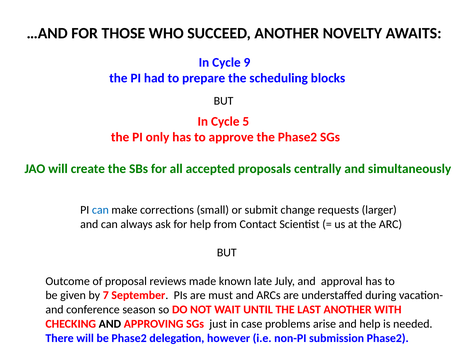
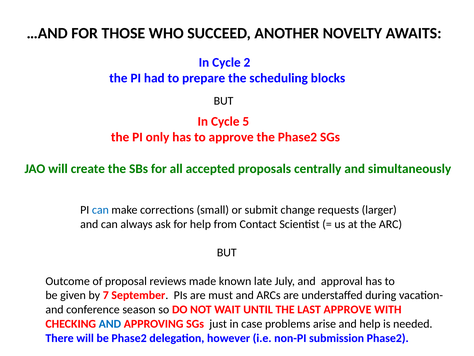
9: 9 -> 2
LAST ANOTHER: ANOTHER -> APPROVE
AND at (110, 323) colour: black -> blue
